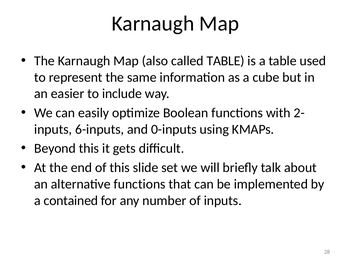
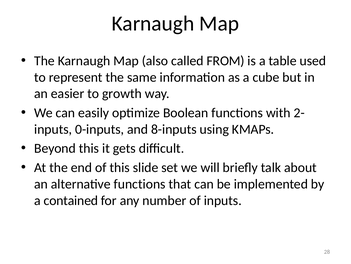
called TABLE: TABLE -> FROM
include: include -> growth
6-inputs: 6-inputs -> 0-inputs
0-inputs: 0-inputs -> 8-inputs
